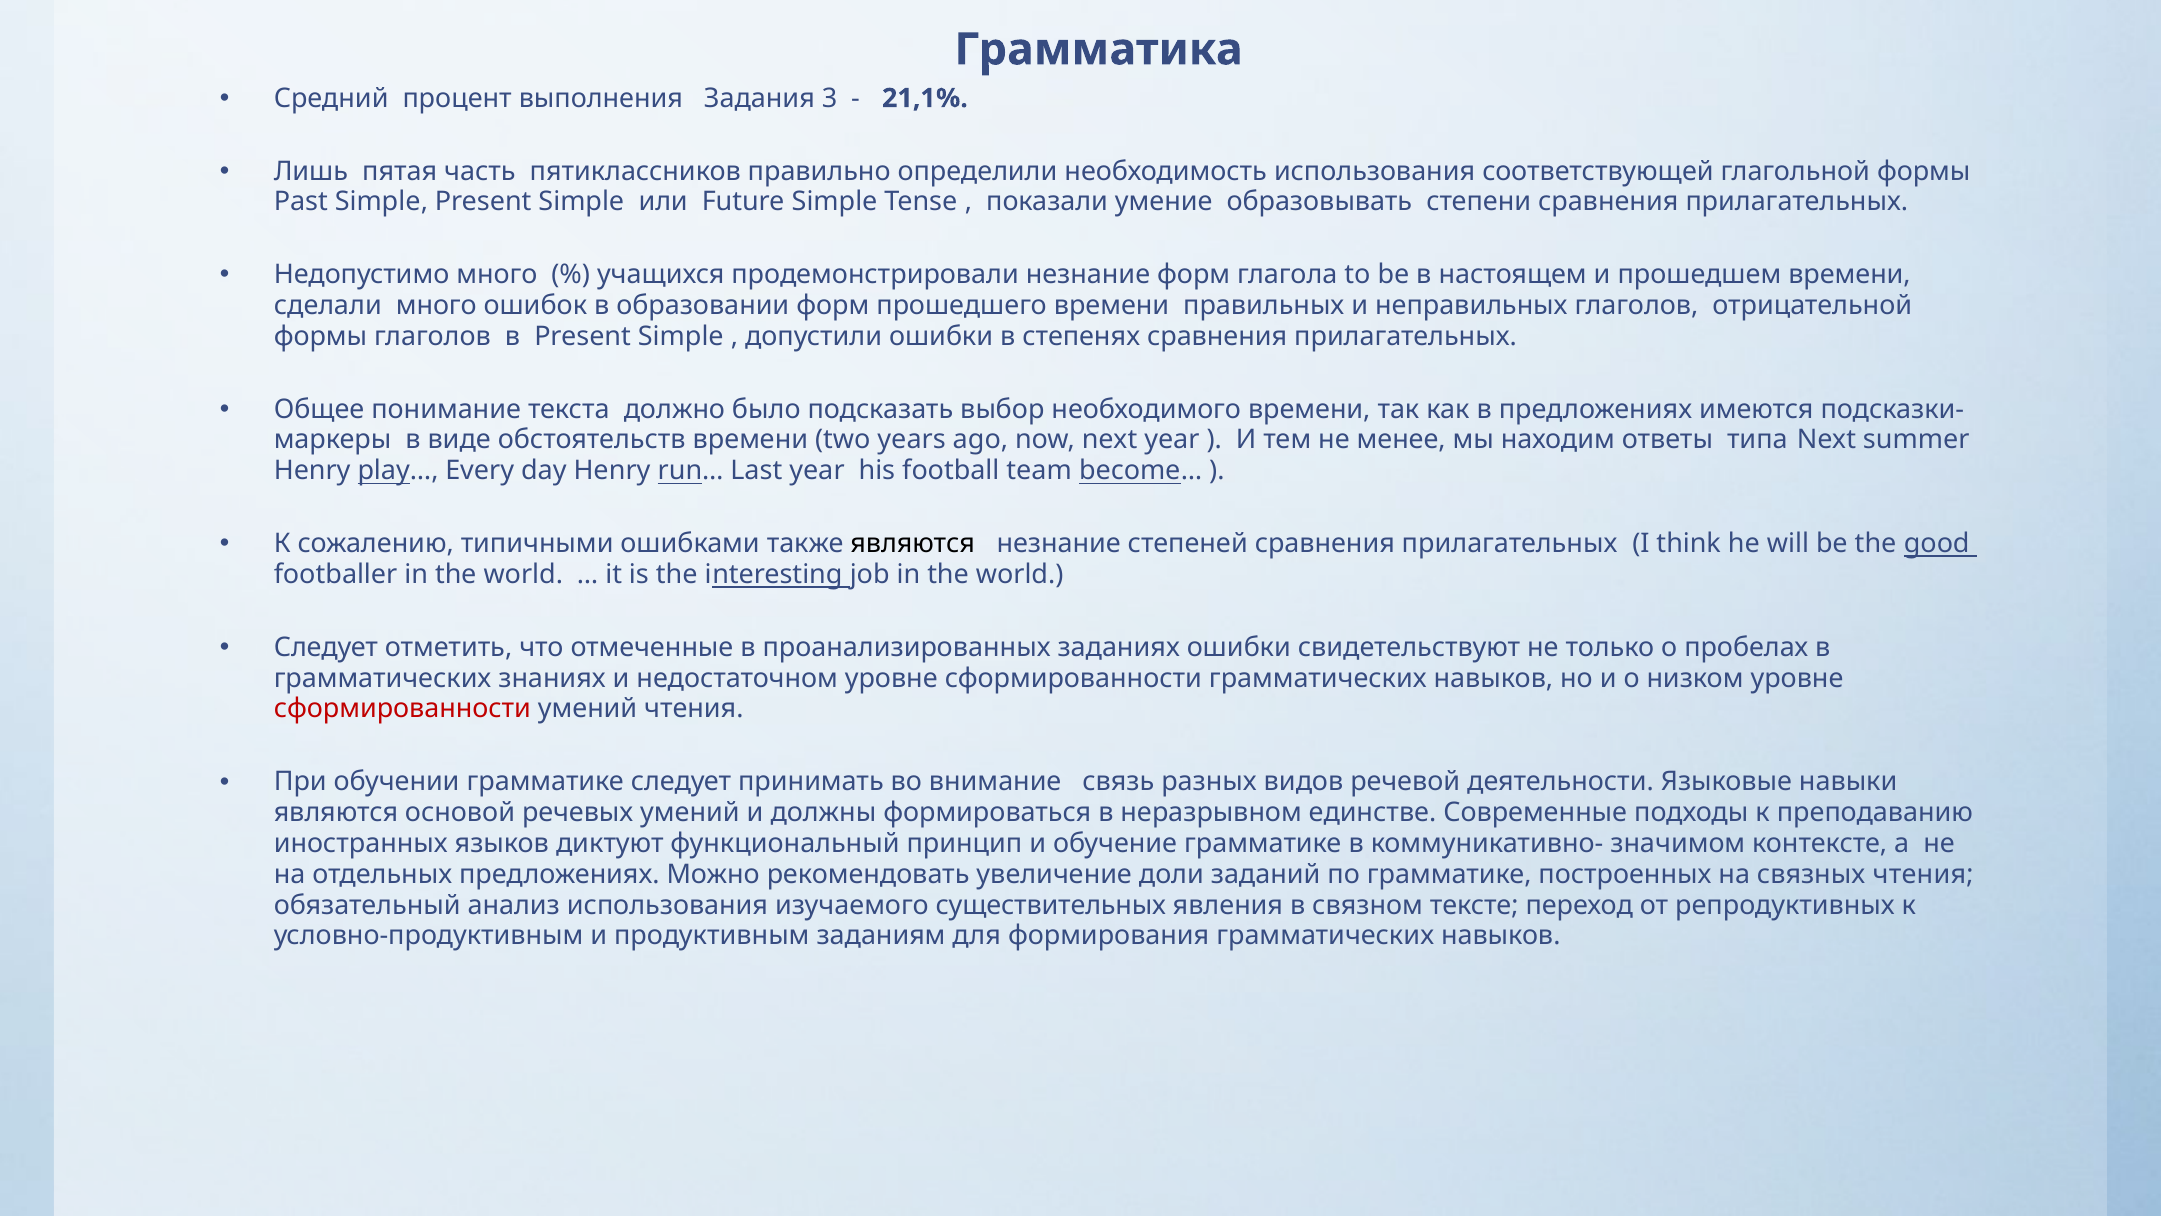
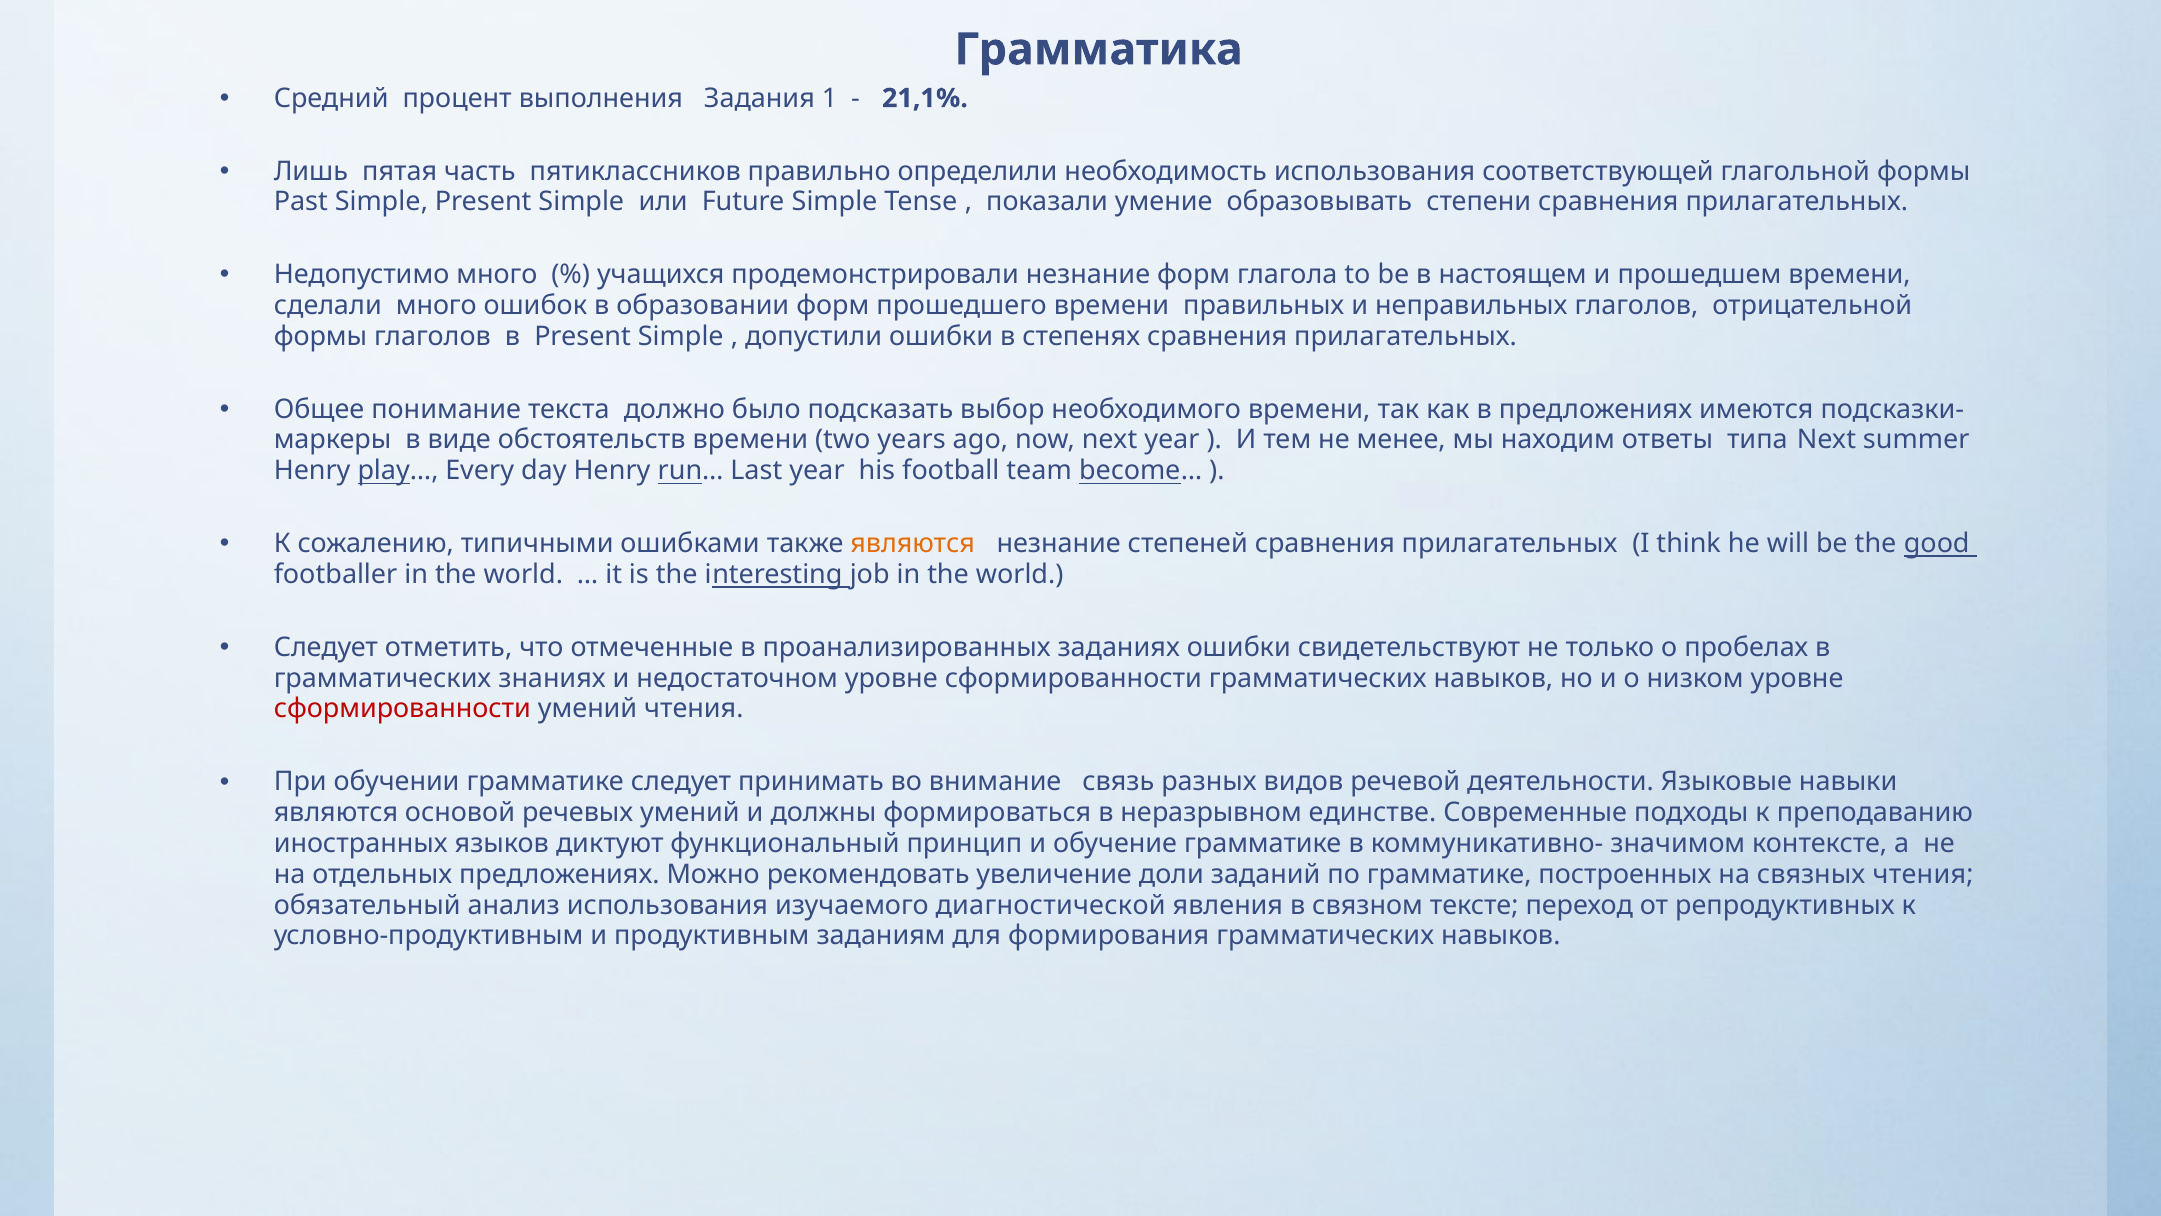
3: 3 -> 1
являются at (913, 544) colour: black -> orange
существительных: существительных -> диагностической
